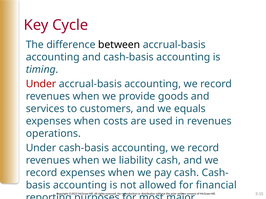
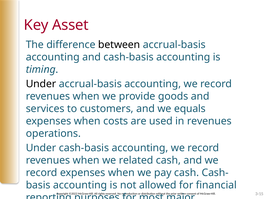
Cycle: Cycle -> Asset
Under at (41, 84) colour: red -> black
liability: liability -> related
